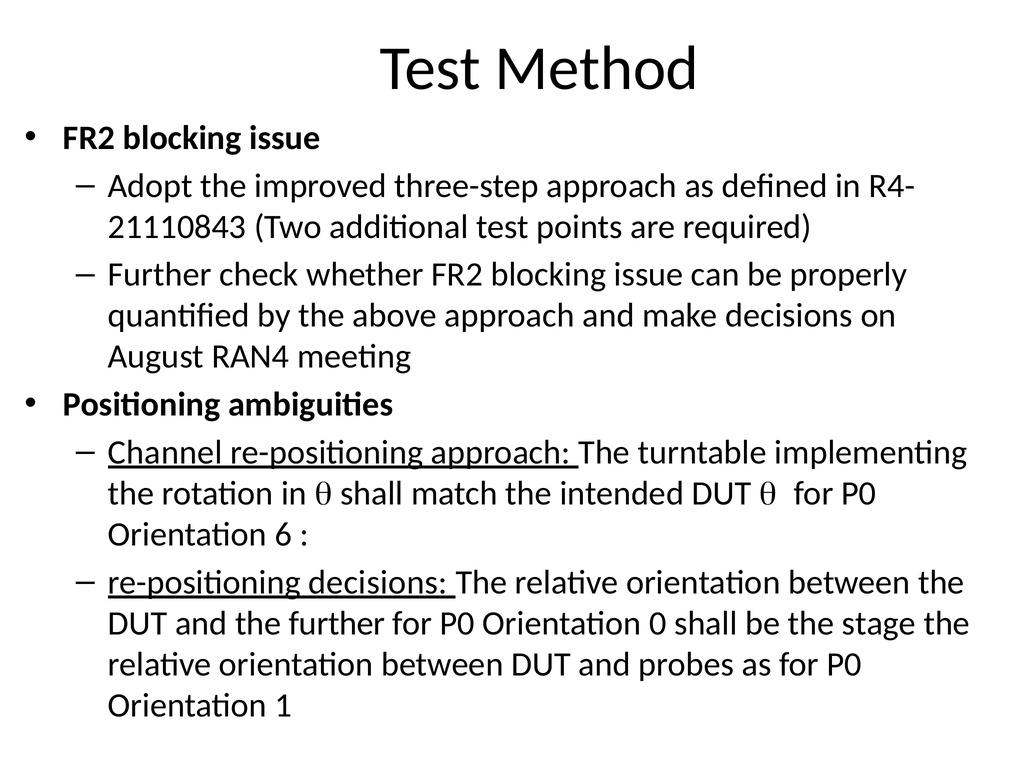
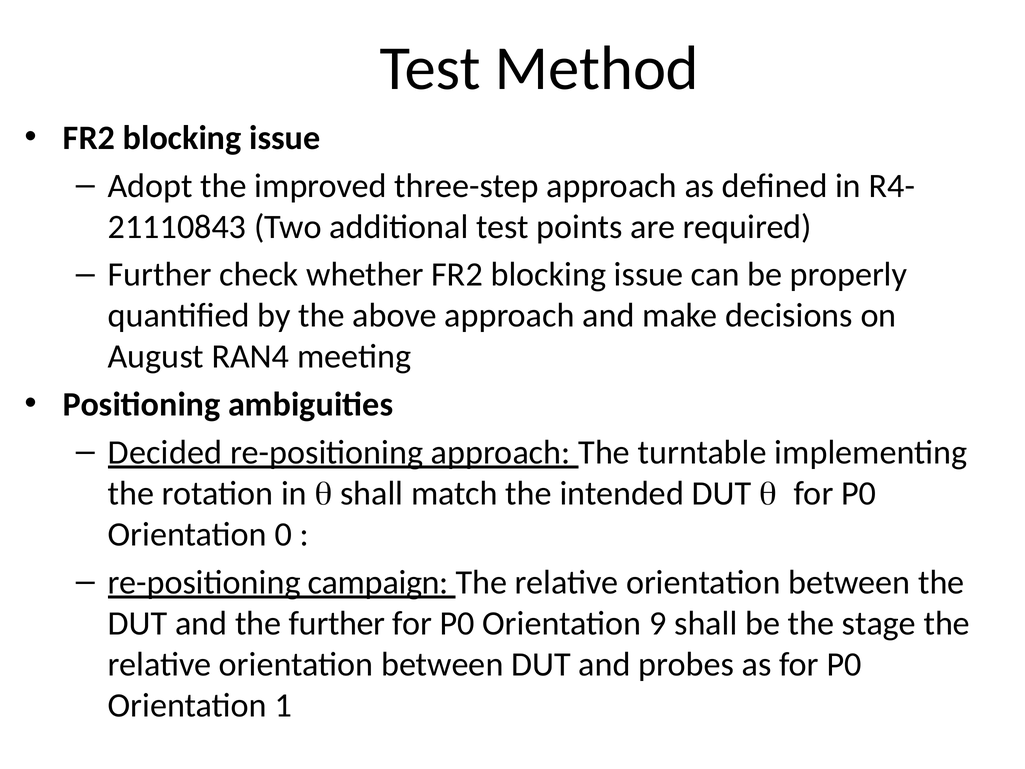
Channel: Channel -> Decided
6: 6 -> 0
re-positioning decisions: decisions -> campaign
0: 0 -> 9
